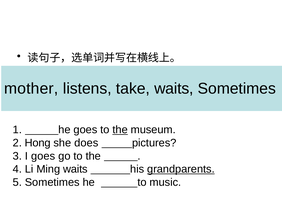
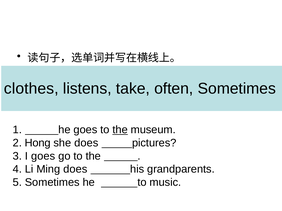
mother: mother -> clothes
take waits: waits -> often
Ming waits: waits -> does
grandparents underline: present -> none
